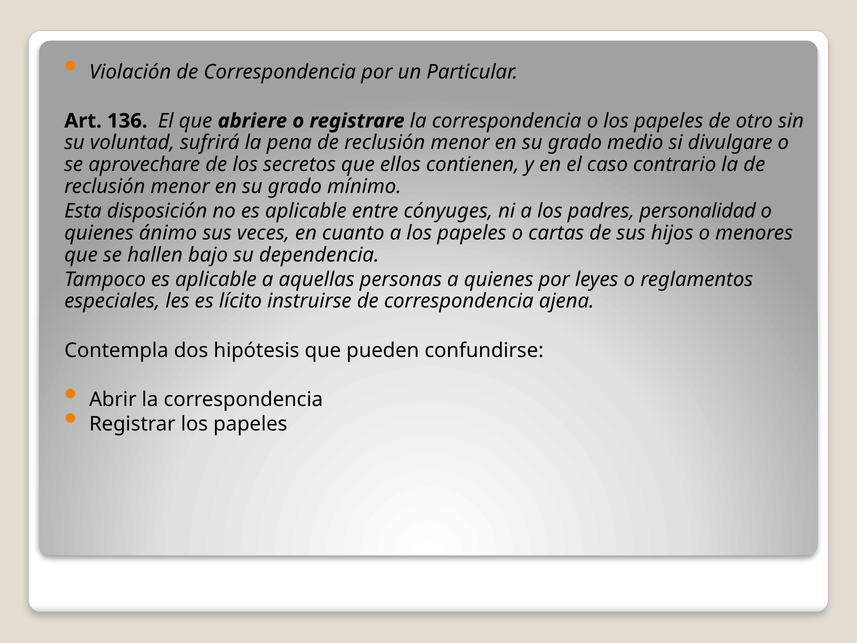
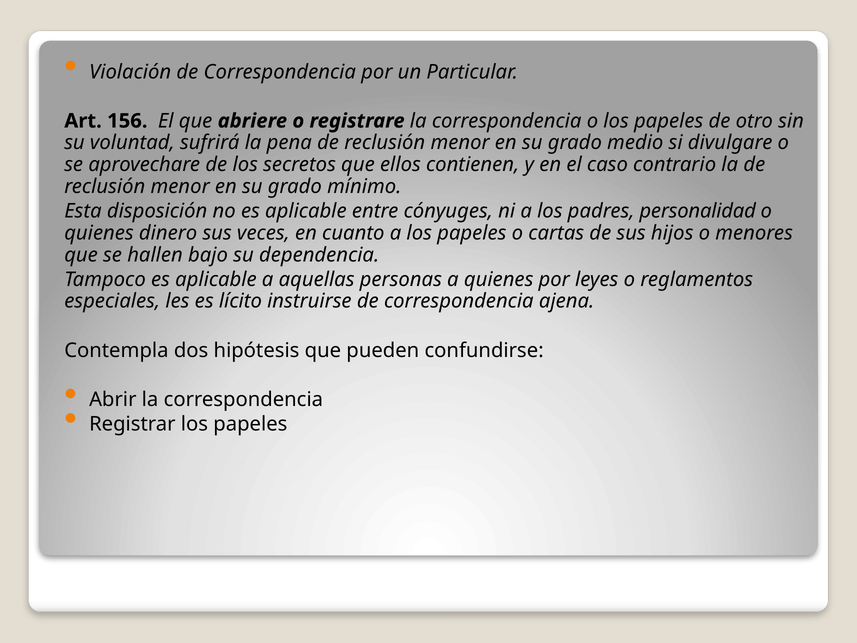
136: 136 -> 156
ánimo: ánimo -> dinero
